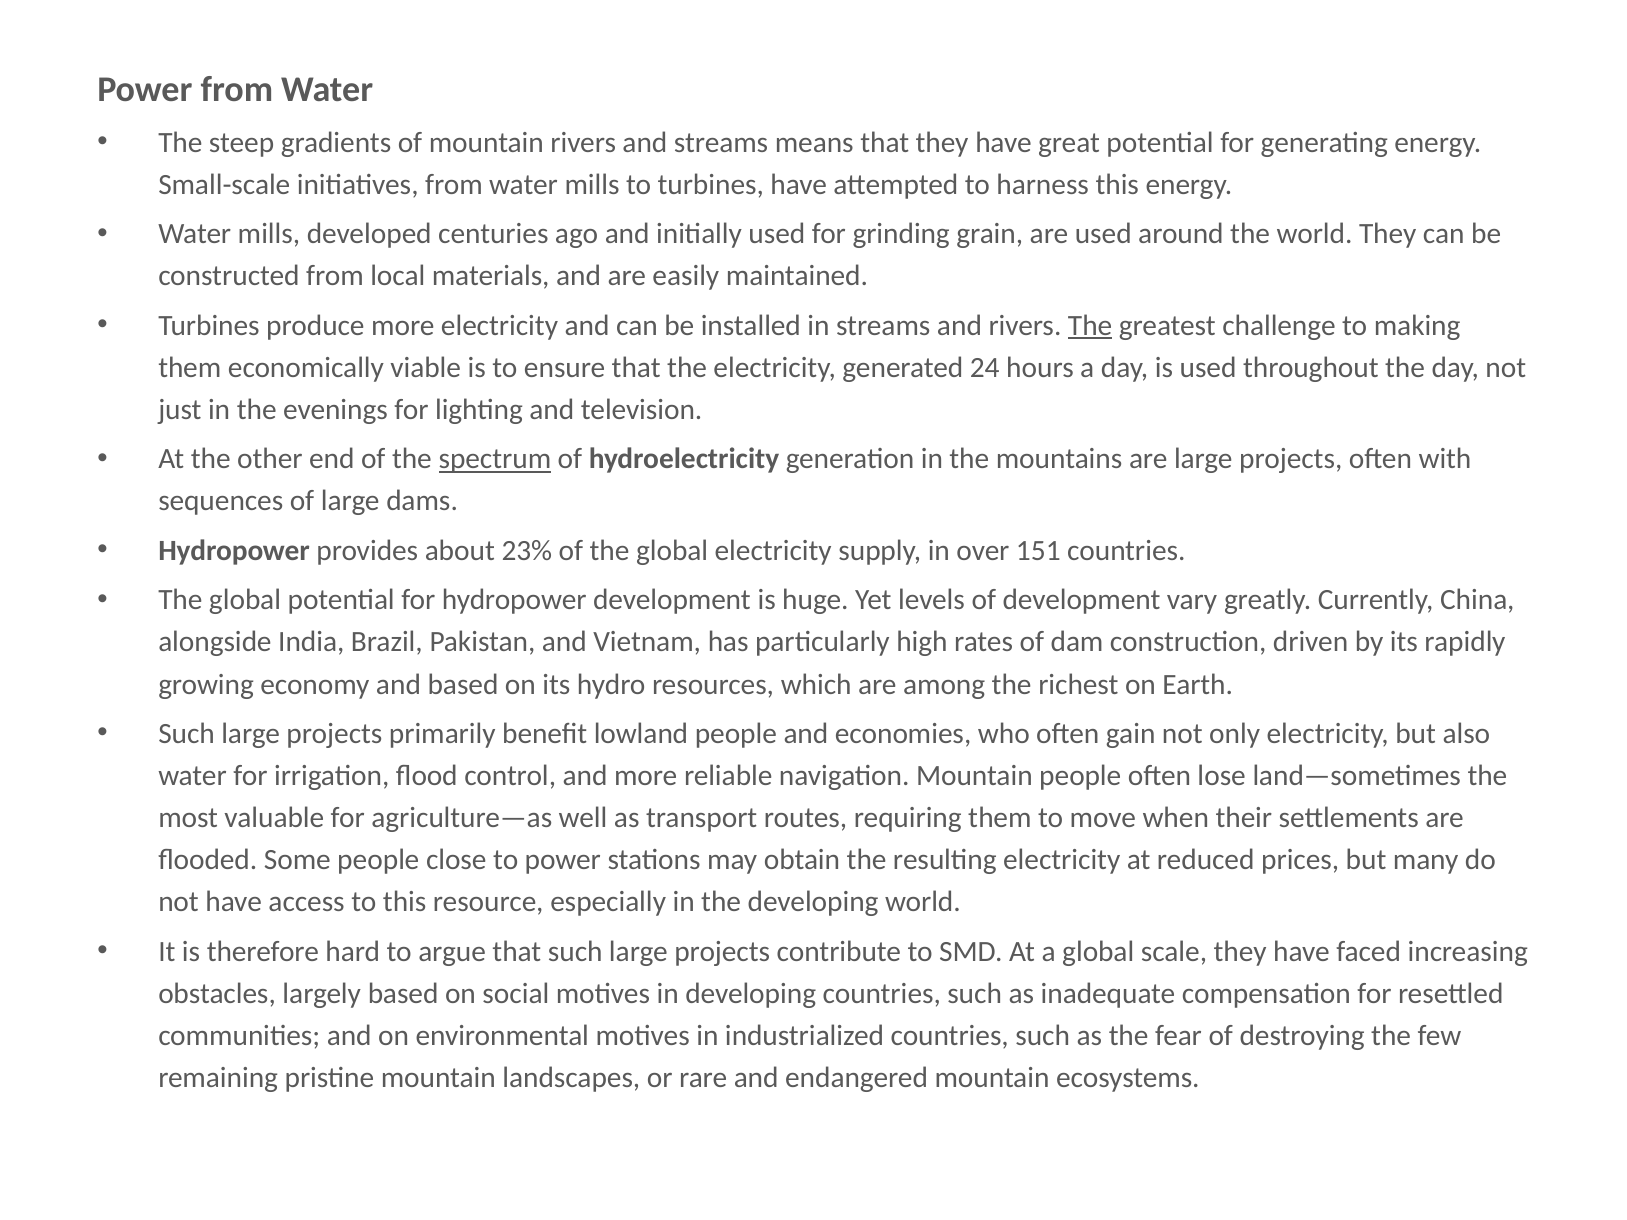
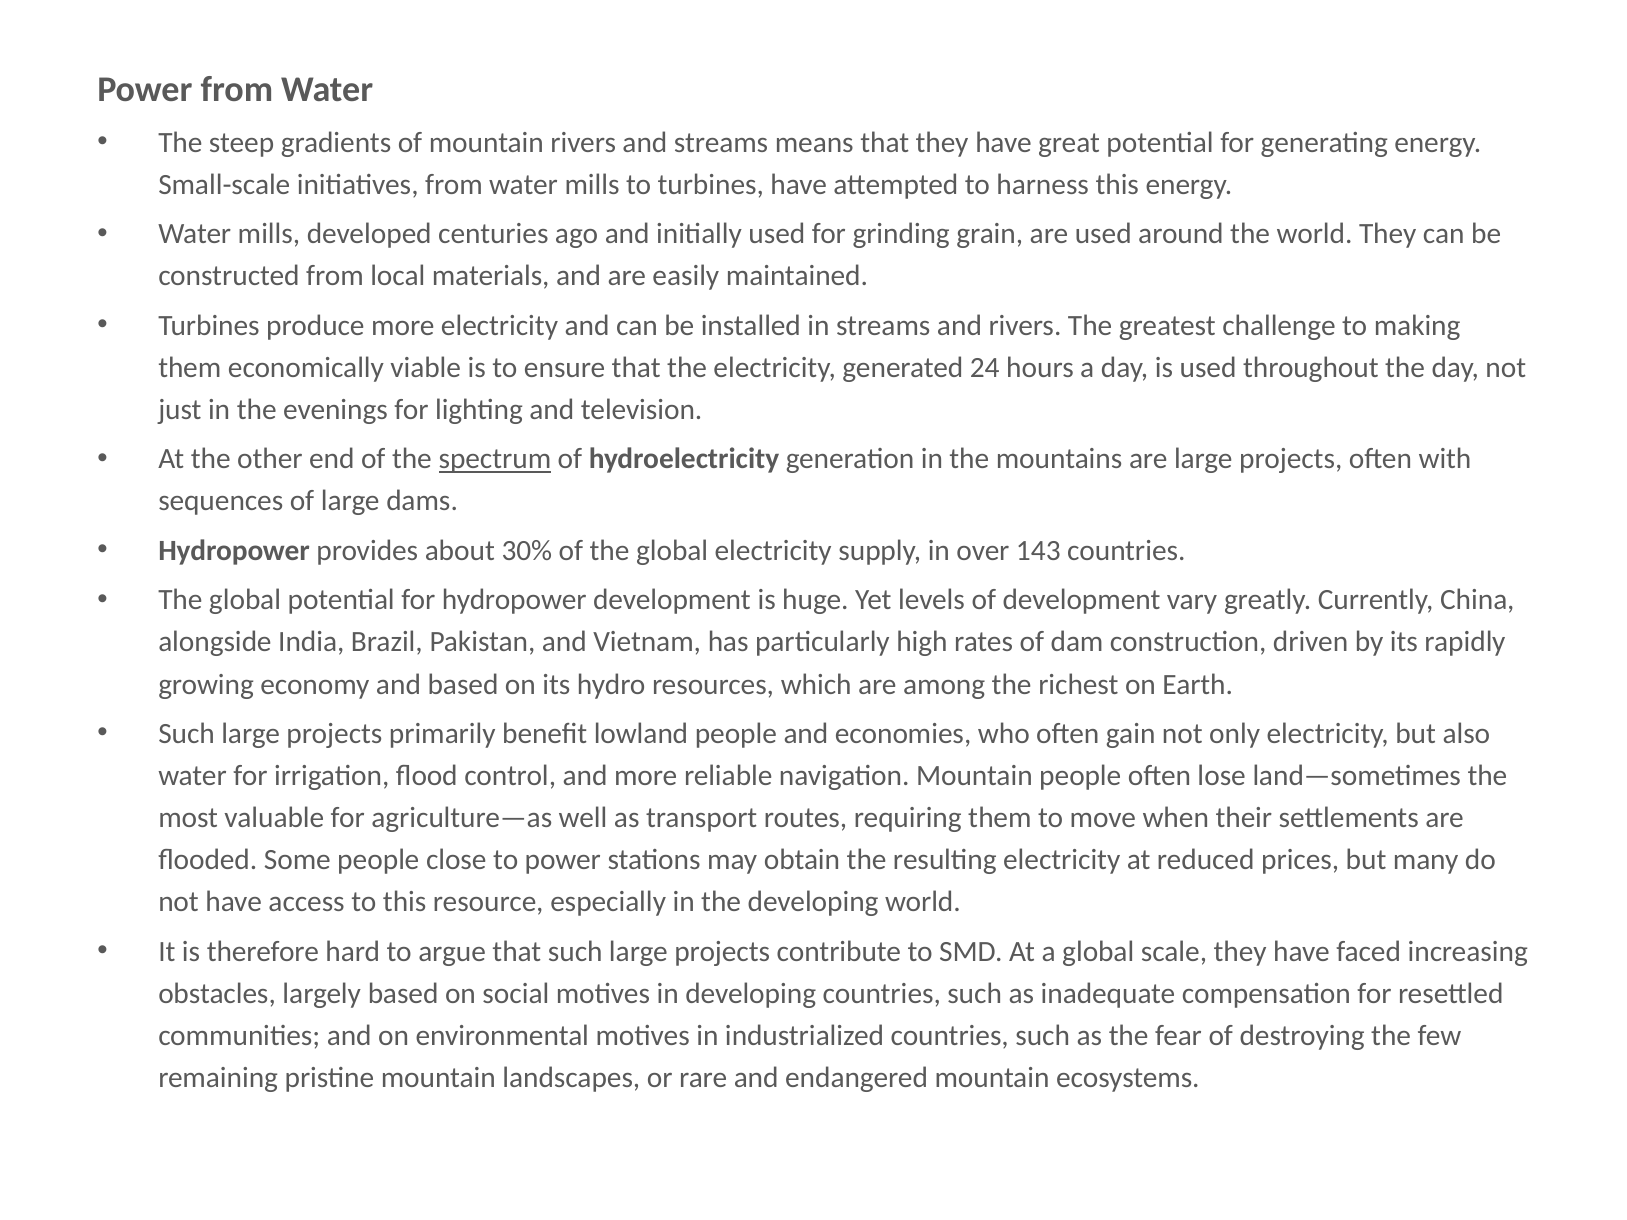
The at (1090, 326) underline: present -> none
23%: 23% -> 30%
151: 151 -> 143
